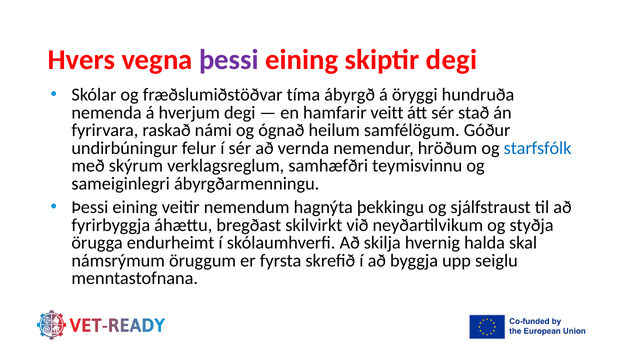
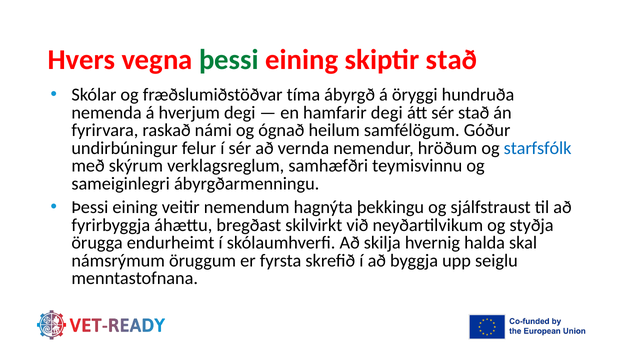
þessi at (229, 60) colour: purple -> green
skiptir degi: degi -> stað
hamfarir veitt: veitt -> degi
